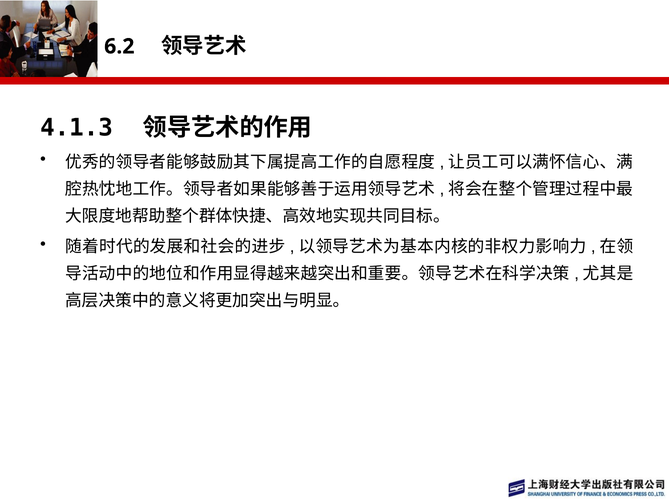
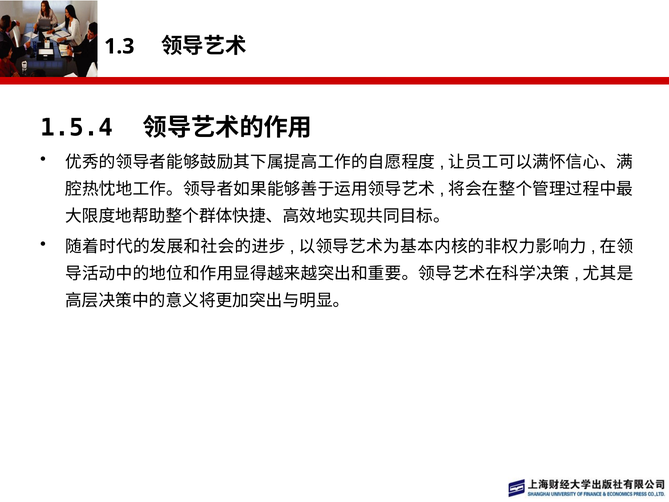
6.2: 6.2 -> 1.3
4.1.3: 4.1.3 -> 1.5.4
